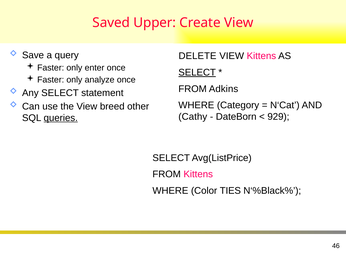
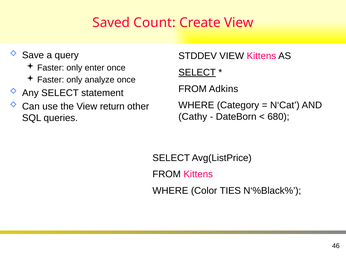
Upper: Upper -> Count
DELETE: DELETE -> STDDEV
breed: breed -> return
929: 929 -> 680
queries underline: present -> none
